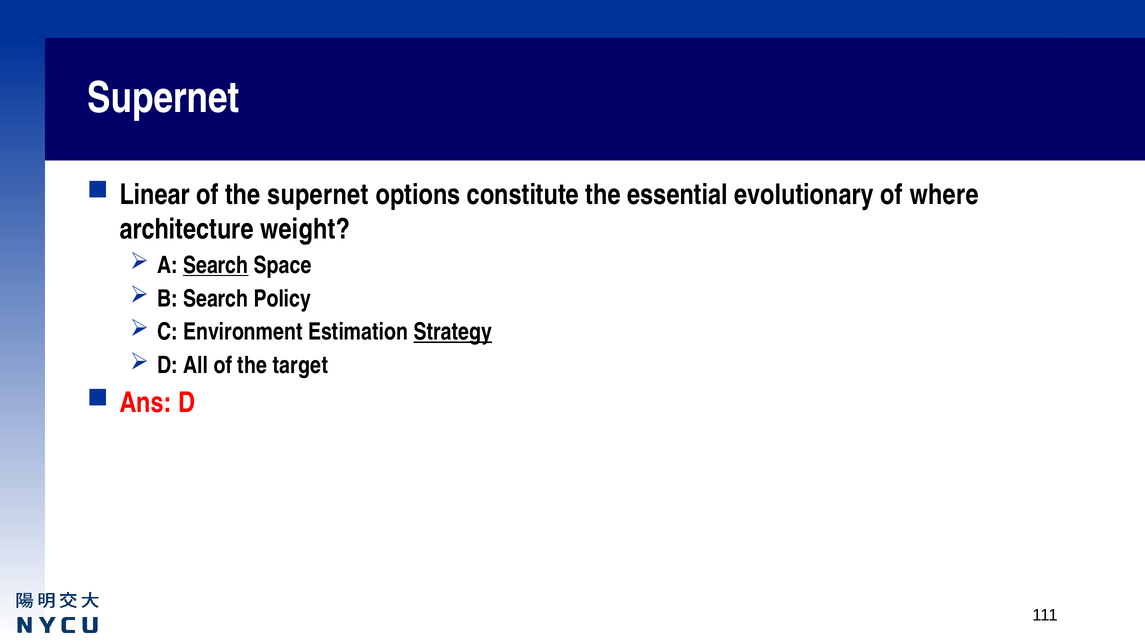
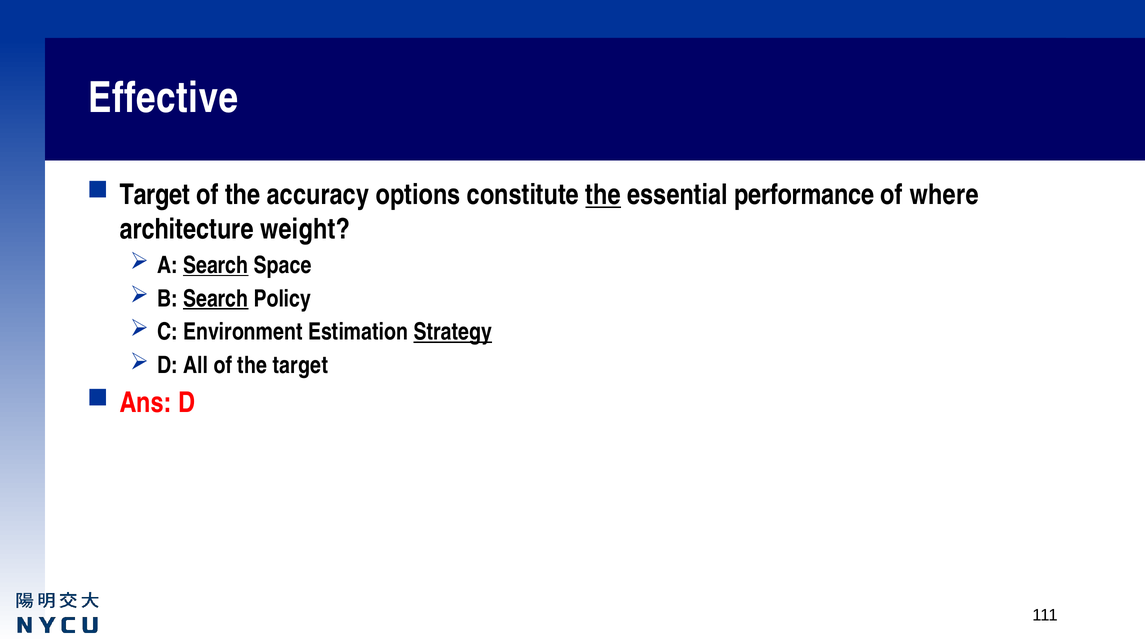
Supernet at (163, 98): Supernet -> Effective
Linear at (155, 195): Linear -> Target
the supernet: supernet -> accuracy
the at (603, 195) underline: none -> present
evolutionary: evolutionary -> performance
Search at (216, 299) underline: none -> present
